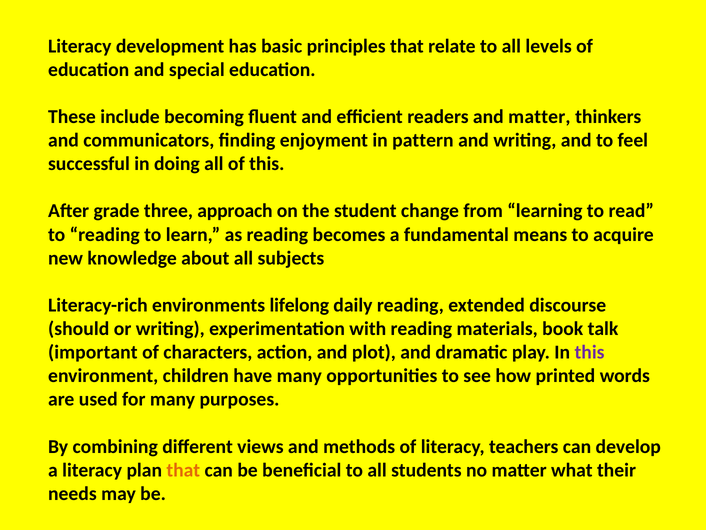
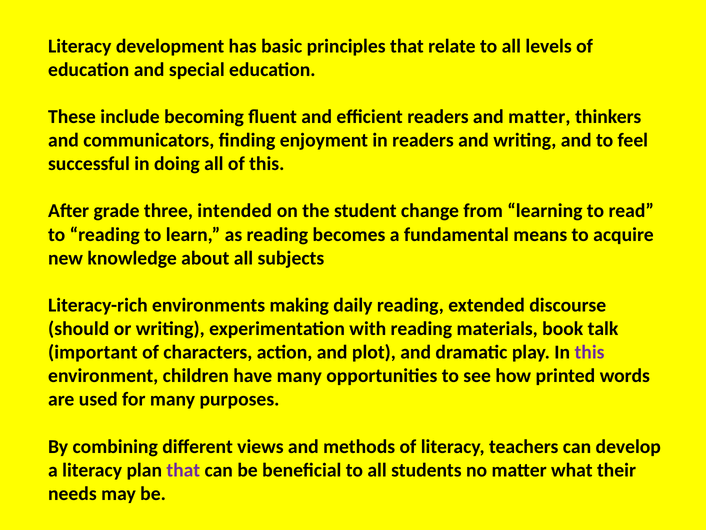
in pattern: pattern -> readers
approach: approach -> intended
lifelong: lifelong -> making
that at (183, 470) colour: orange -> purple
